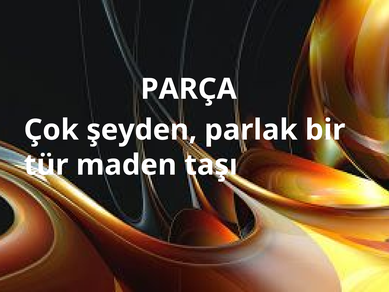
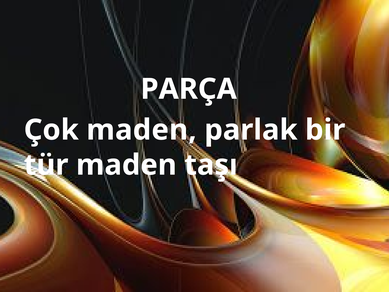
Çok şeyden: şeyden -> maden
